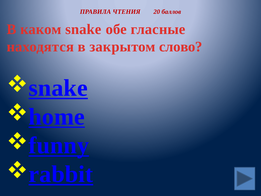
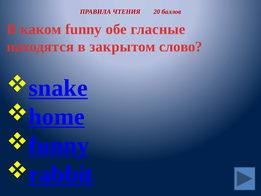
каком snake: snake -> funny
